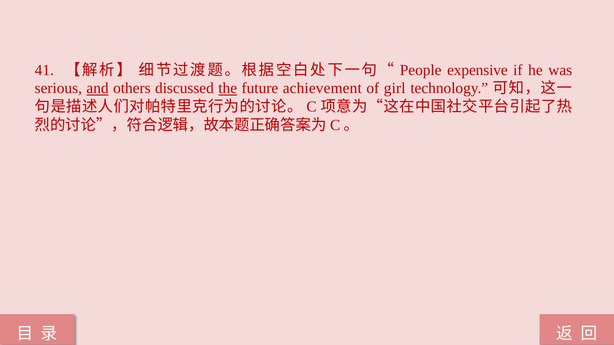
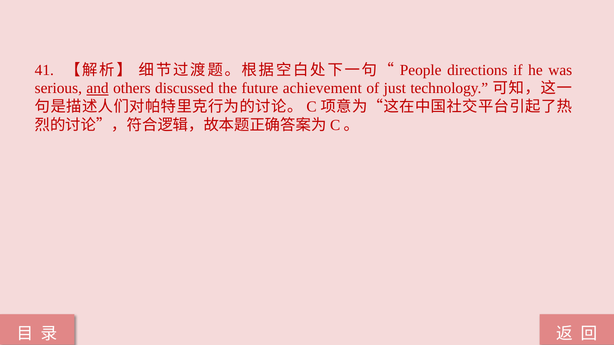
expensive: expensive -> directions
the underline: present -> none
girl: girl -> just
